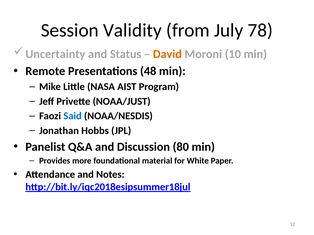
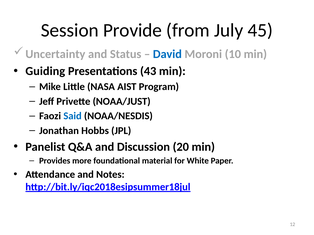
Validity: Validity -> Provide
78: 78 -> 45
David colour: orange -> blue
Remote: Remote -> Guiding
48: 48 -> 43
80: 80 -> 20
